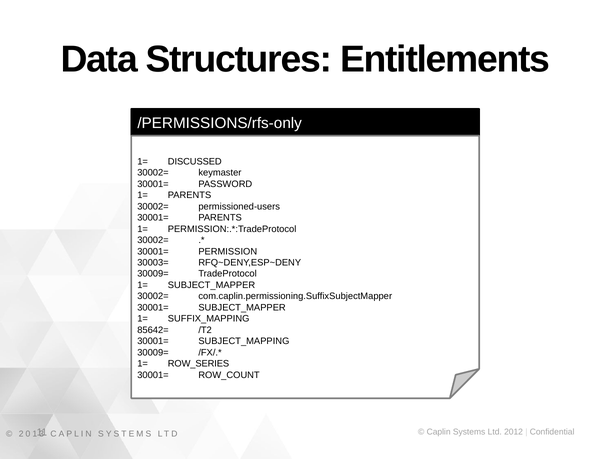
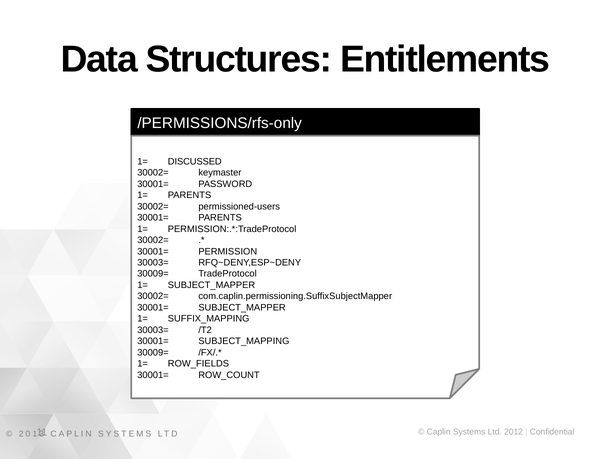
85642= at (153, 329): 85642= -> 30003=
ROW_SERIES: ROW_SERIES -> ROW_FIELDS
